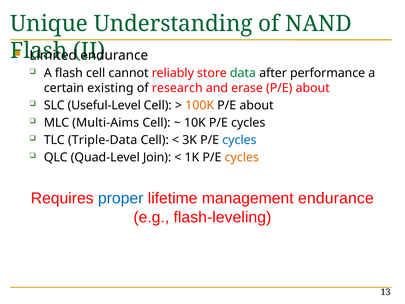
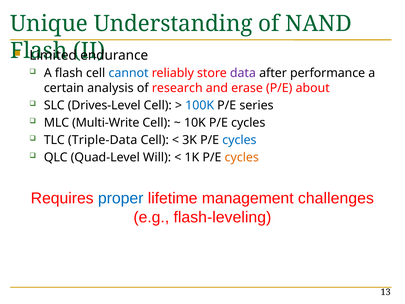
cannot colour: black -> blue
data colour: green -> purple
existing: existing -> analysis
Useful-Level: Useful-Level -> Drives-Level
100K colour: orange -> blue
about at (257, 105): about -> series
Multi-Aims: Multi-Aims -> Multi-Write
Join: Join -> Will
management endurance: endurance -> challenges
